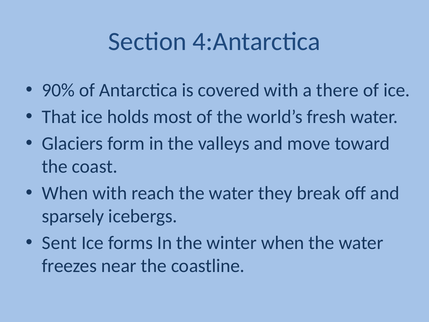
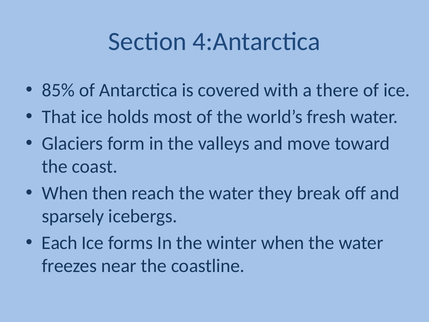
90%: 90% -> 85%
When with: with -> then
Sent: Sent -> Each
